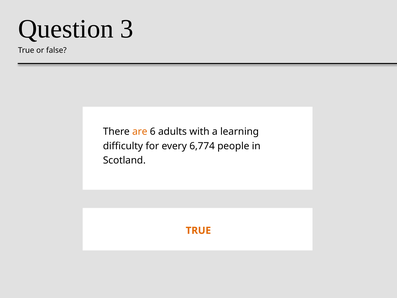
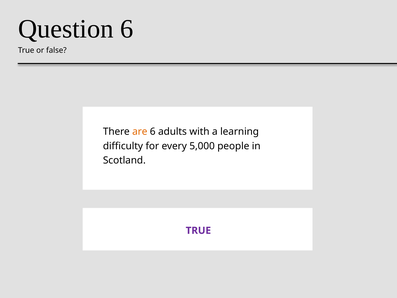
Question 3: 3 -> 6
6,774: 6,774 -> 5,000
TRUE at (198, 230) colour: orange -> purple
